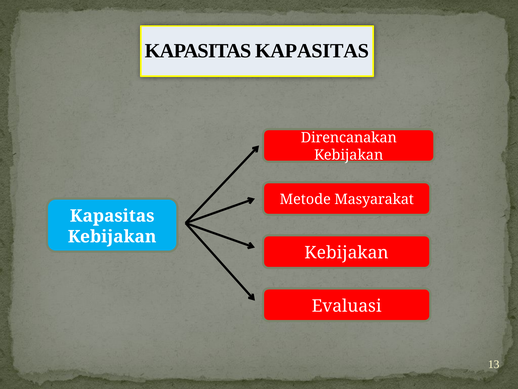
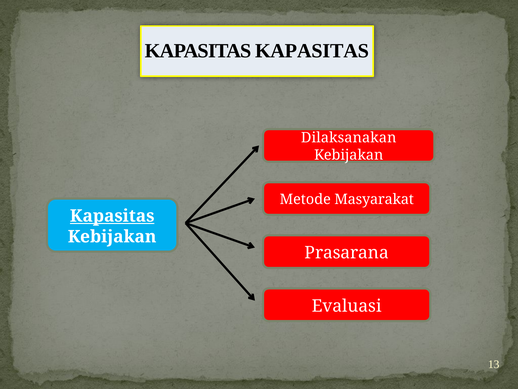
Direncanakan: Direncanakan -> Dilaksanakan
Kapasitas at (112, 216) underline: none -> present
Kebijakan at (347, 253): Kebijakan -> Prasarana
